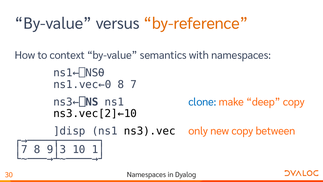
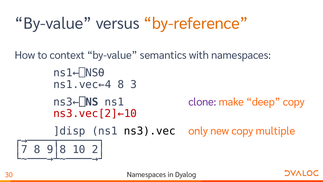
ns1.vec←0: ns1.vec←0 -> ns1.vec←4
7: 7 -> 3
clone colour: blue -> purple
ns3.vec[2]←10 colour: black -> red
between: between -> multiple
9│3: 9│3 -> 9│8
1│: 1│ -> 2│
